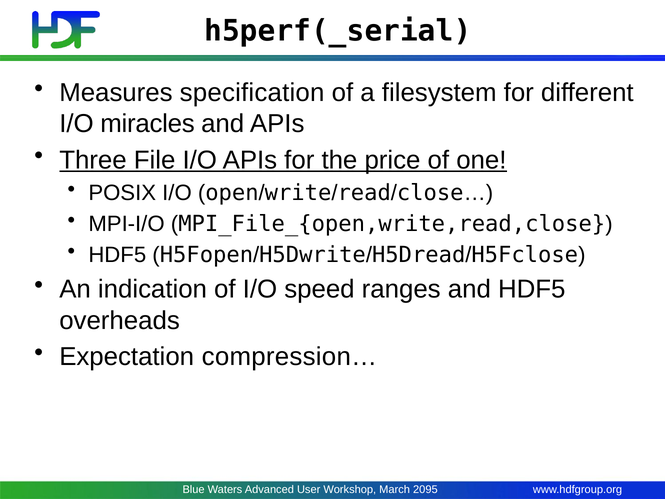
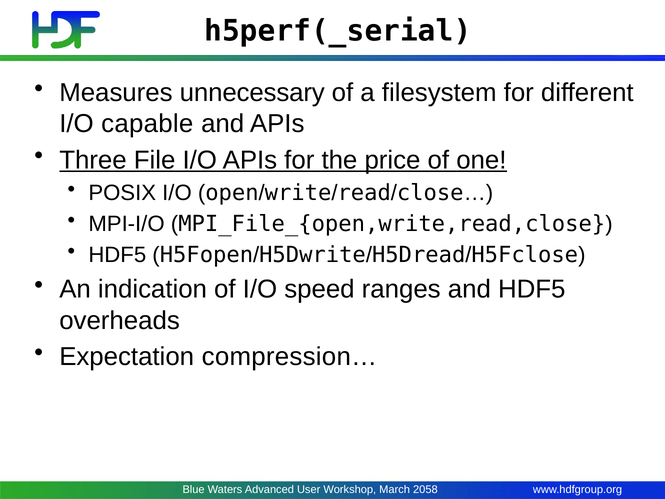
specification: specification -> unnecessary
miracles: miracles -> capable
2095: 2095 -> 2058
